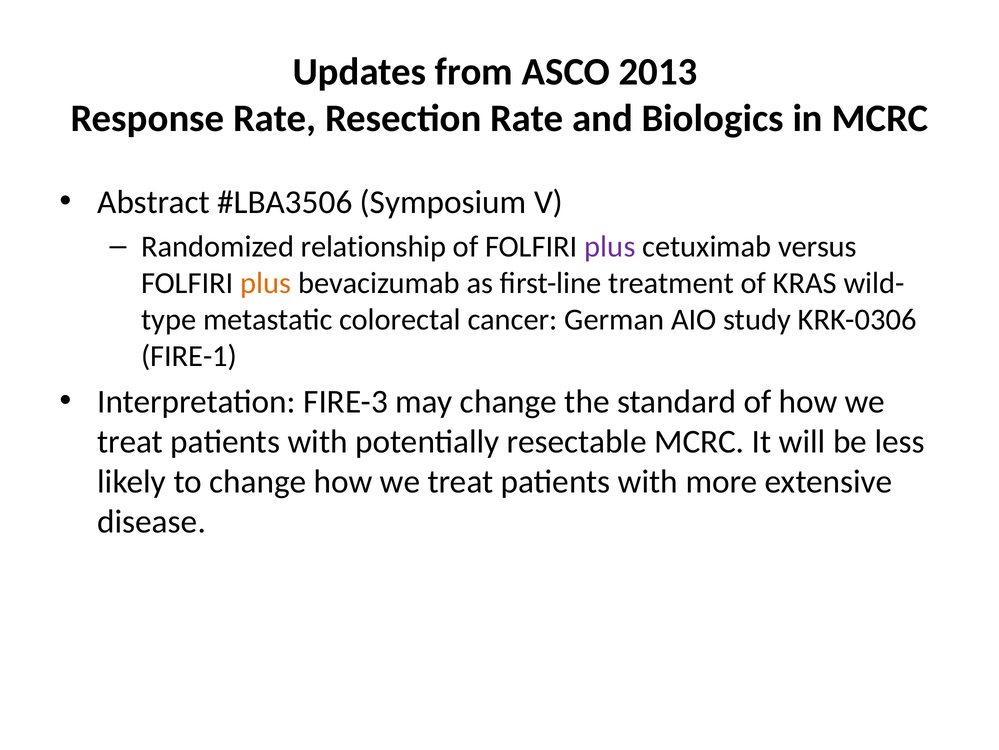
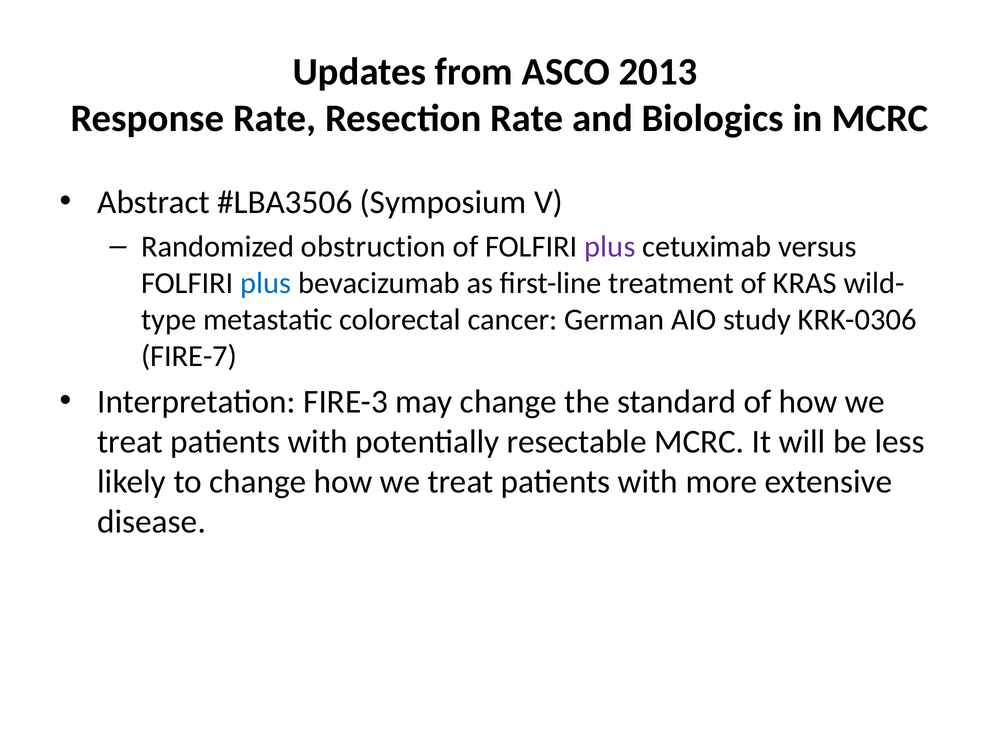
relationship: relationship -> obstruction
plus at (266, 283) colour: orange -> blue
FIRE-1: FIRE-1 -> FIRE-7
